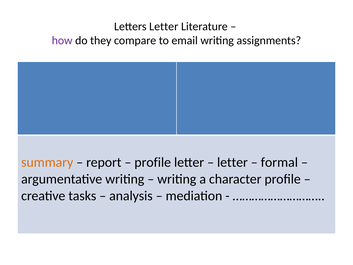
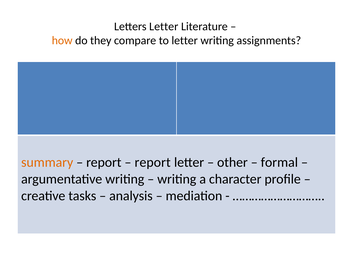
how colour: purple -> orange
to email: email -> letter
profile at (153, 162): profile -> report
letter at (232, 162): letter -> other
